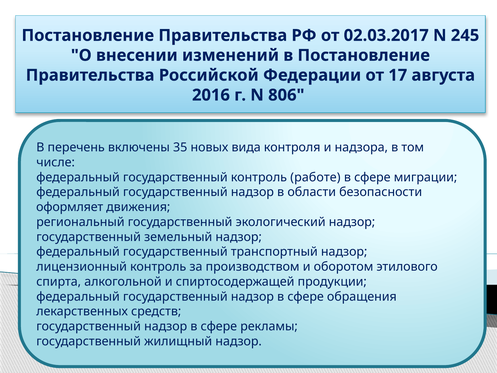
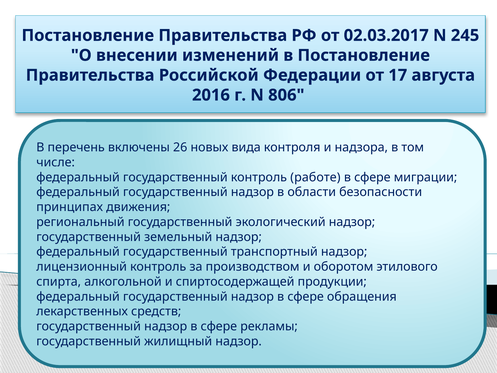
35: 35 -> 26
оформляет: оформляет -> принципах
